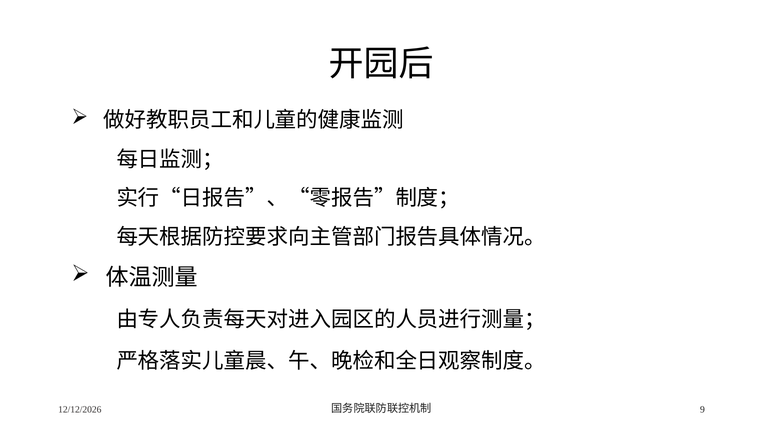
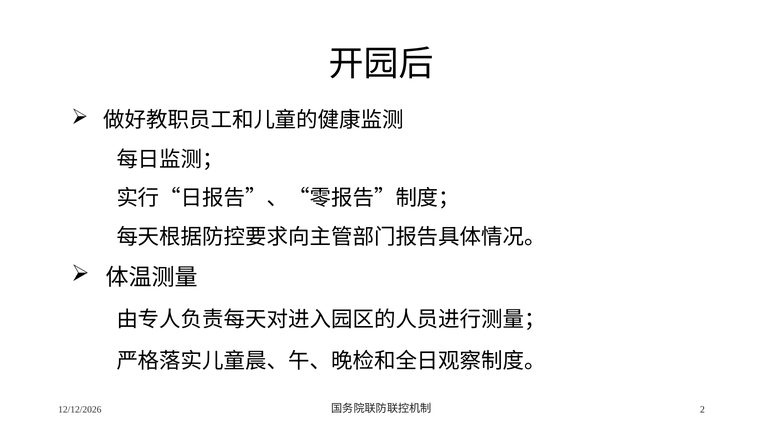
9: 9 -> 2
